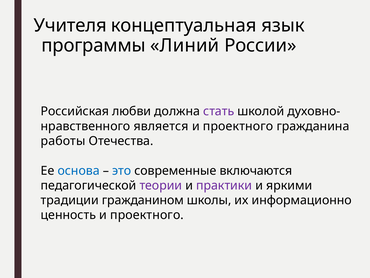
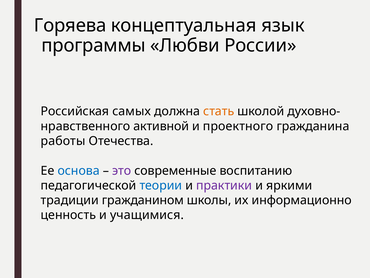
Учителя: Учителя -> Горяева
Линий: Линий -> Любви
любви: любви -> самых
стать colour: purple -> orange
является: является -> активной
это colour: blue -> purple
включаются: включаются -> воспитанию
теории colour: purple -> blue
ценность и проектного: проектного -> учащимися
